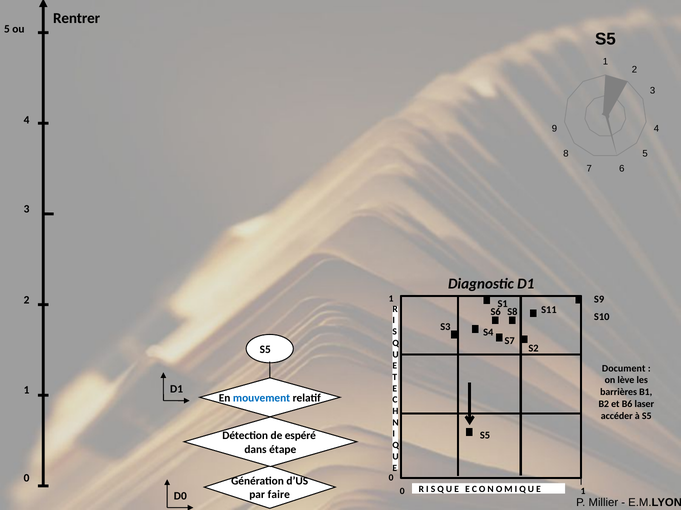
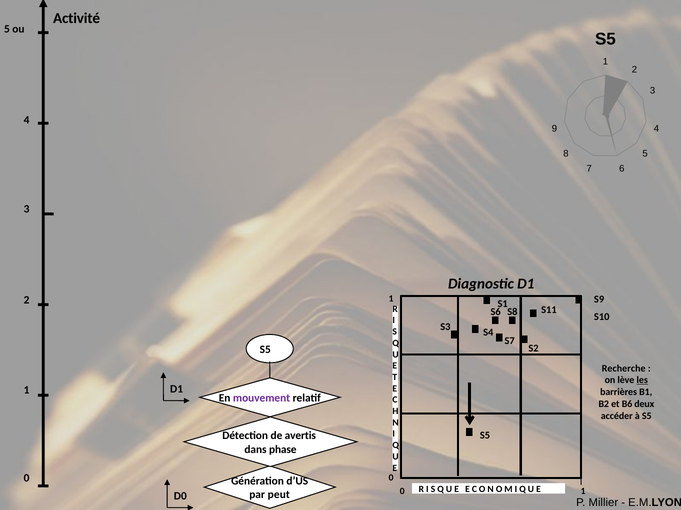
Rentrer: Rentrer -> Activité
Document: Document -> Recherche
les underline: none -> present
mouvement colour: blue -> purple
laser: laser -> deux
espéré: espéré -> avertis
étape: étape -> phase
faire: faire -> peut
